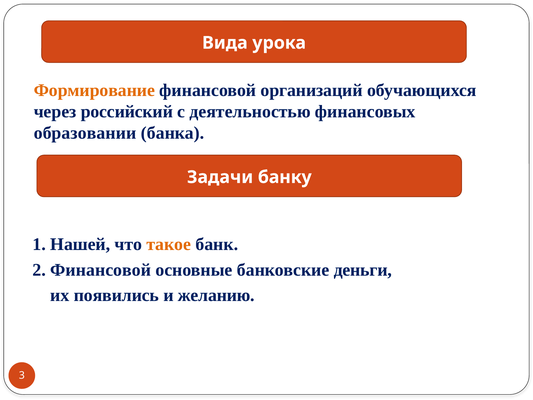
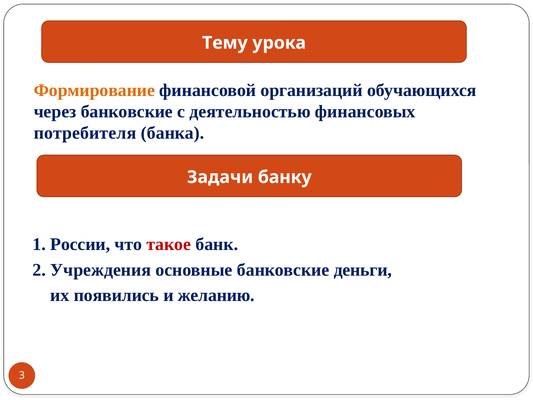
Вида: Вида -> Тему
через российский: российский -> банковские
образовании: образовании -> потребителя
Нашей: Нашей -> России
такое colour: orange -> red
2 Финансовой: Финансовой -> Учреждения
